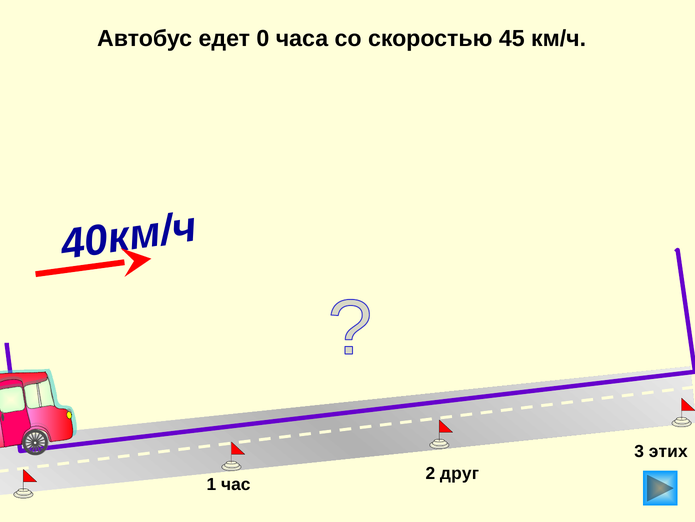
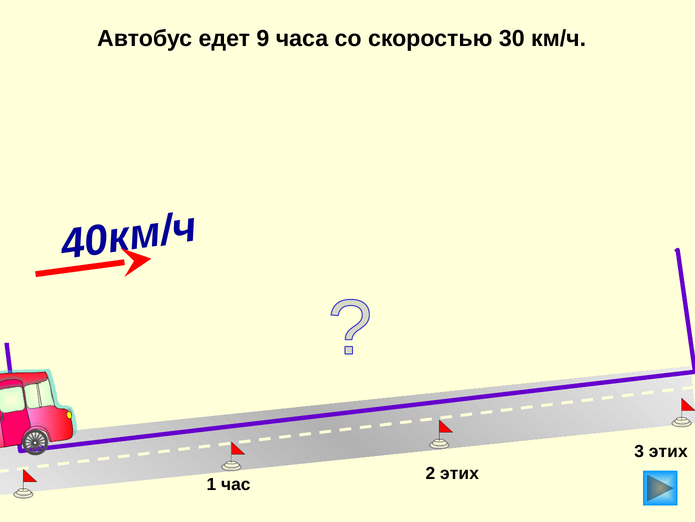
едет 0: 0 -> 9
45: 45 -> 30
2 друг: друг -> этих
